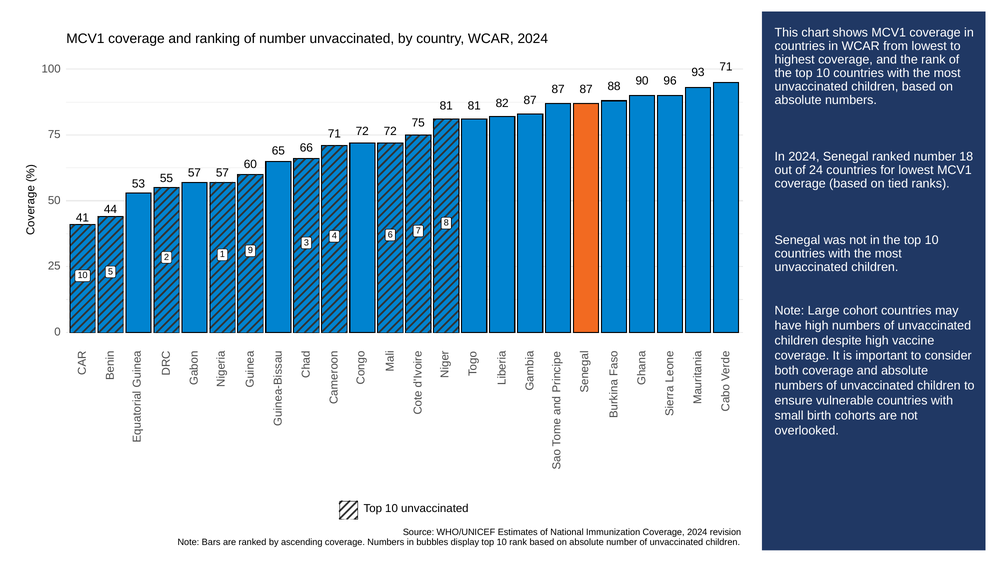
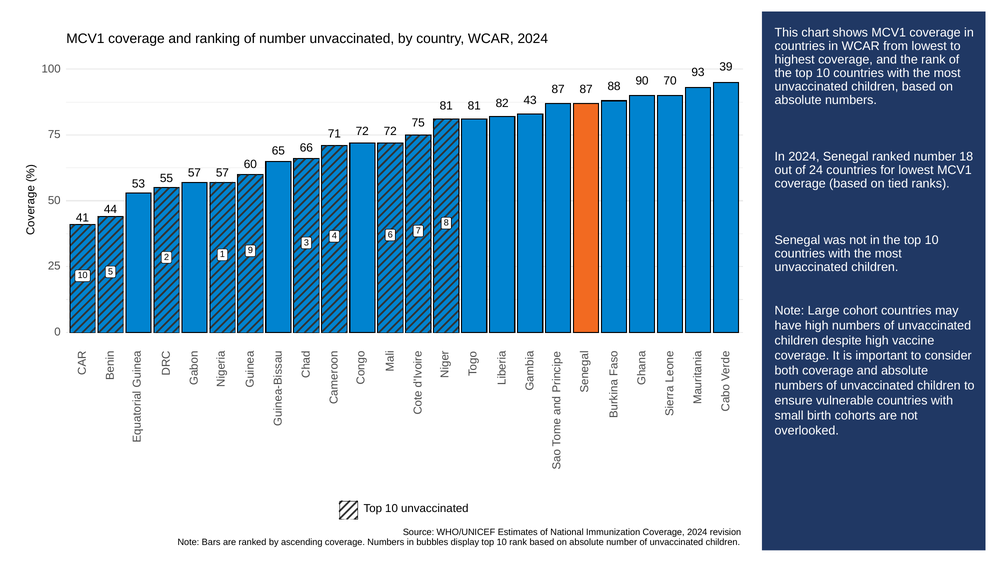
93 71: 71 -> 39
96: 96 -> 70
82 87: 87 -> 43
